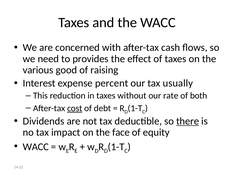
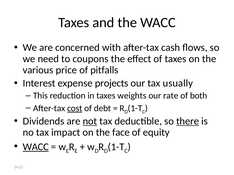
provides: provides -> coupons
good: good -> price
raising: raising -> pitfalls
percent: percent -> projects
without: without -> weights
not underline: none -> present
WACC at (36, 147) underline: none -> present
